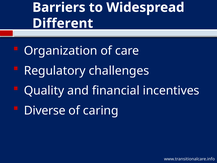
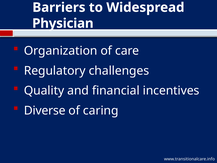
Different: Different -> Physician
